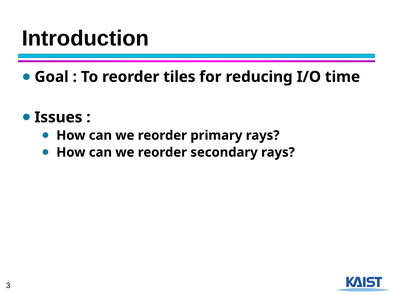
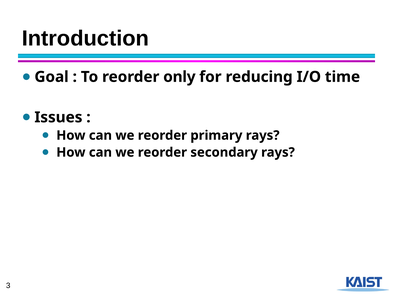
tiles: tiles -> only
